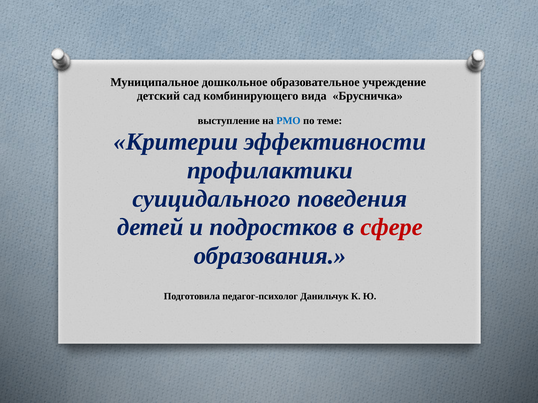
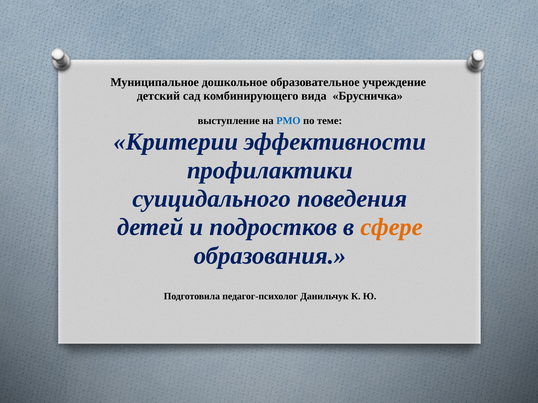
сфере colour: red -> orange
